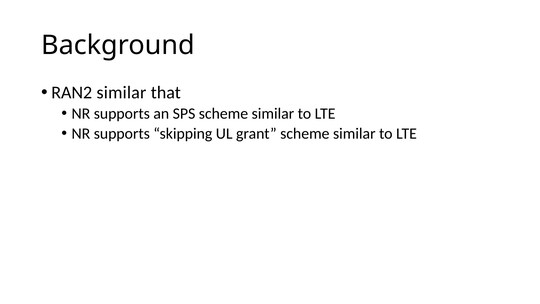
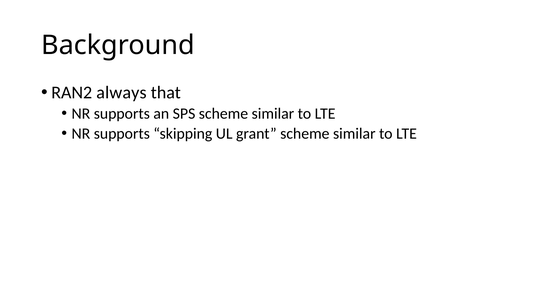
RAN2 similar: similar -> always
